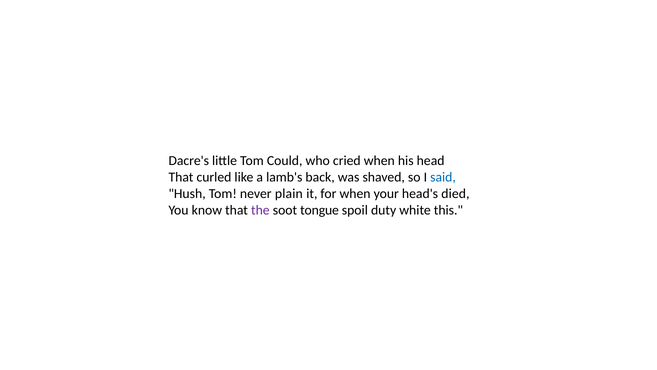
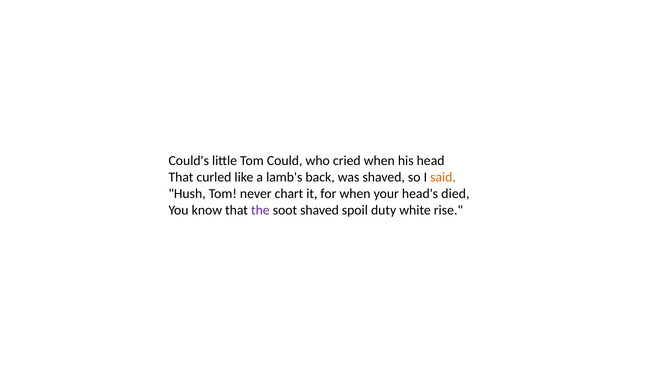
Dacre's: Dacre's -> Could's
said colour: blue -> orange
plain: plain -> chart
soot tongue: tongue -> shaved
this: this -> rise
